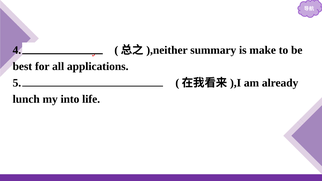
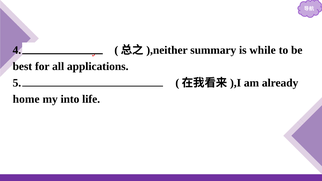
make: make -> while
lunch: lunch -> home
